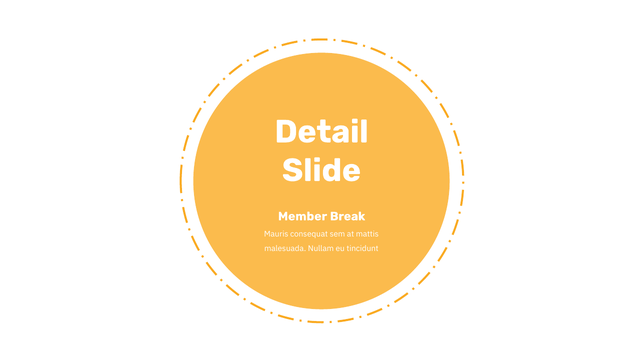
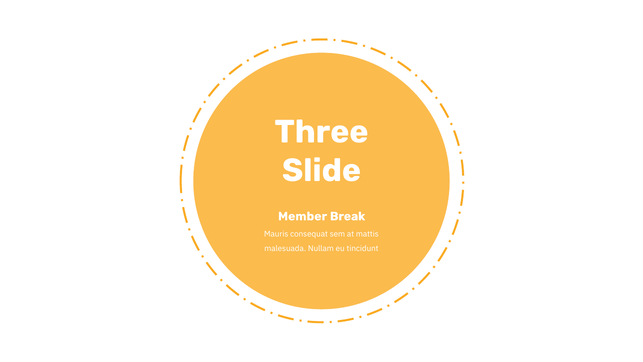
Detail: Detail -> Three
